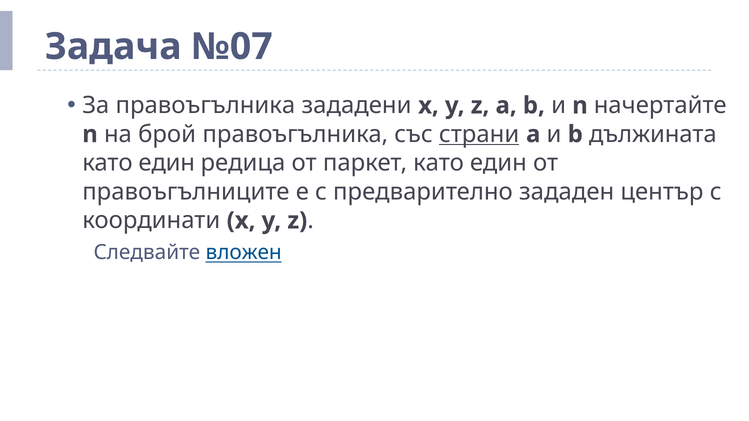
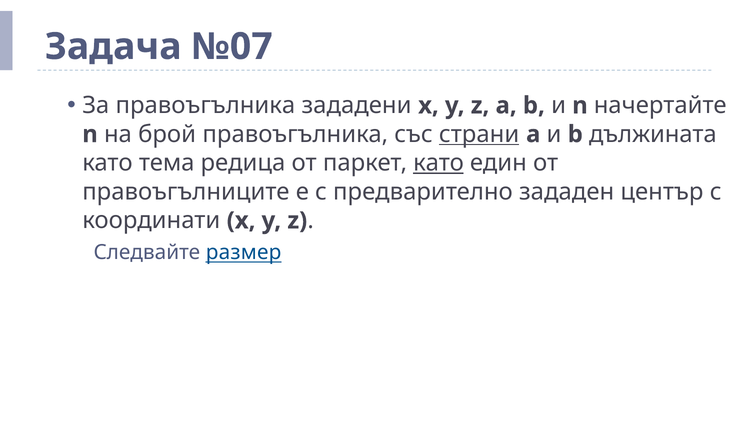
един at (167, 163): един -> тема
като at (439, 163) underline: none -> present
вложен: вложен -> размер
